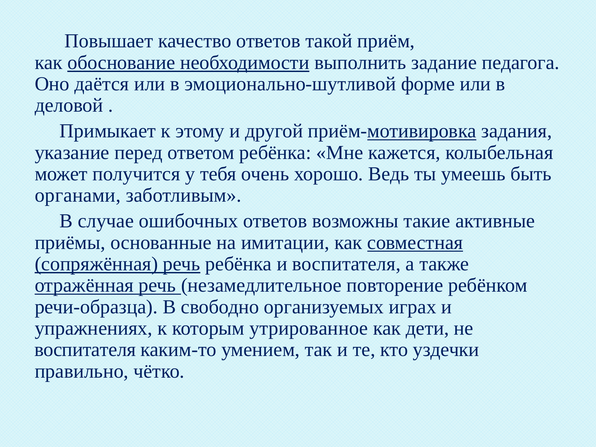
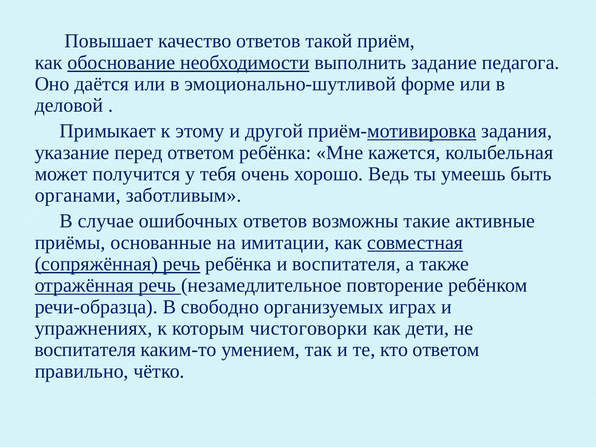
утрированное: утрированное -> чистоговорки
кто уздечки: уздечки -> ответом
